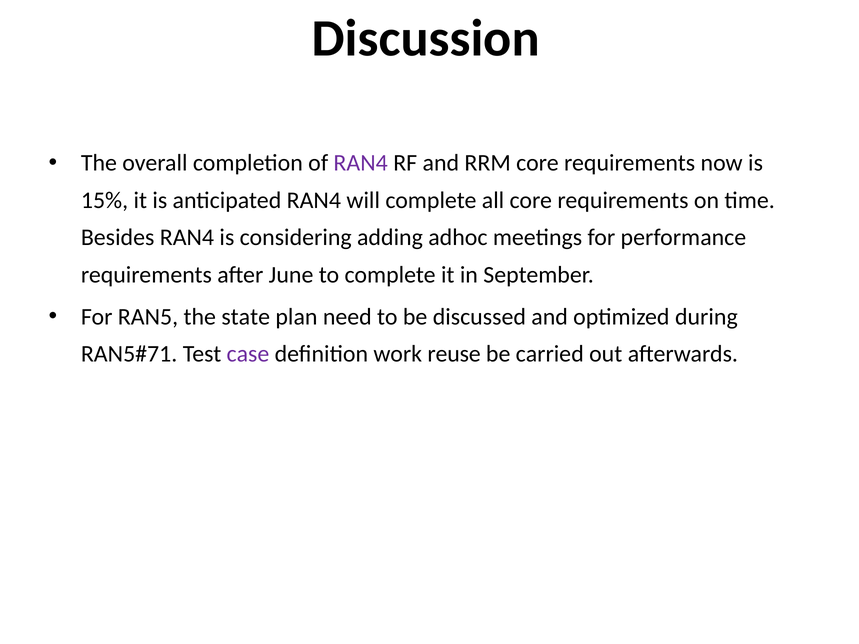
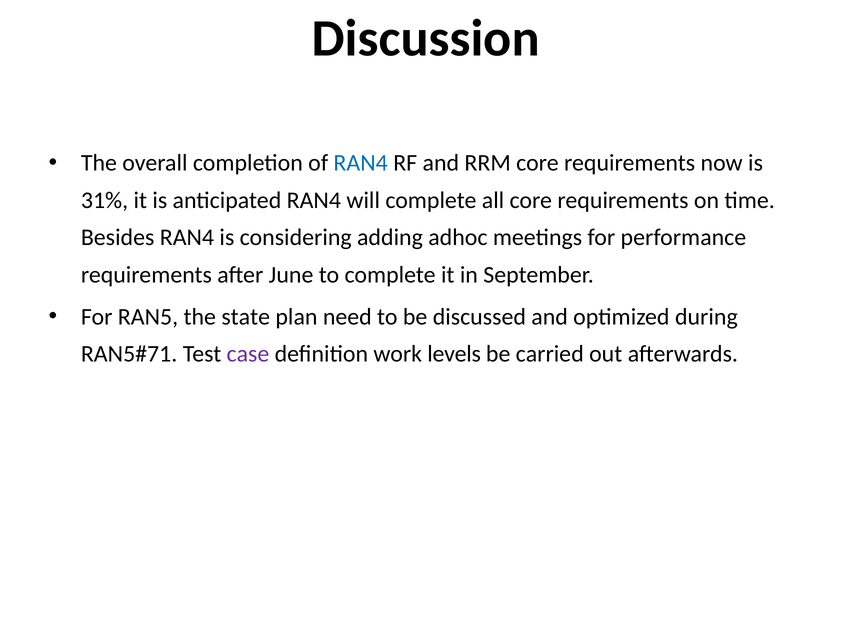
RAN4 at (361, 163) colour: purple -> blue
15%: 15% -> 31%
reuse: reuse -> levels
